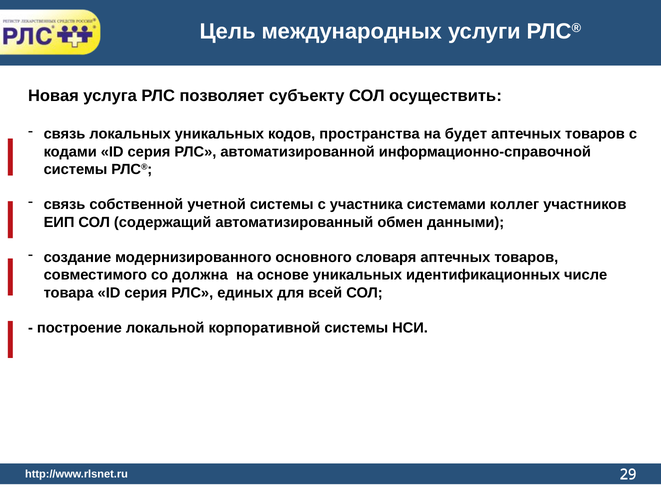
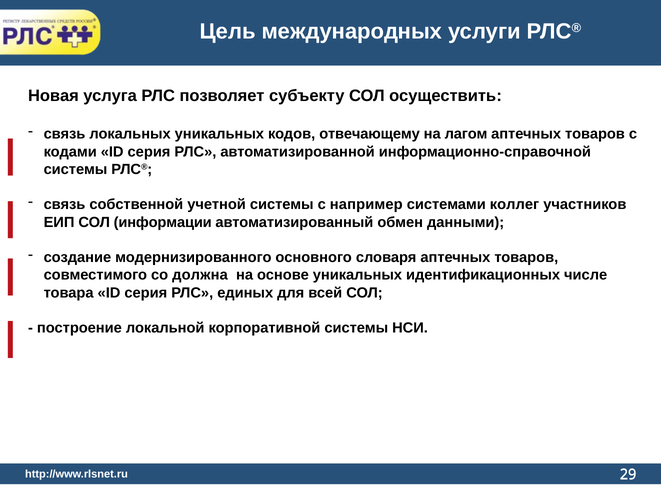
пространства: пространства -> отвечающему
будет: будет -> лагом
участника: участника -> например
содержащий: содержащий -> информации
